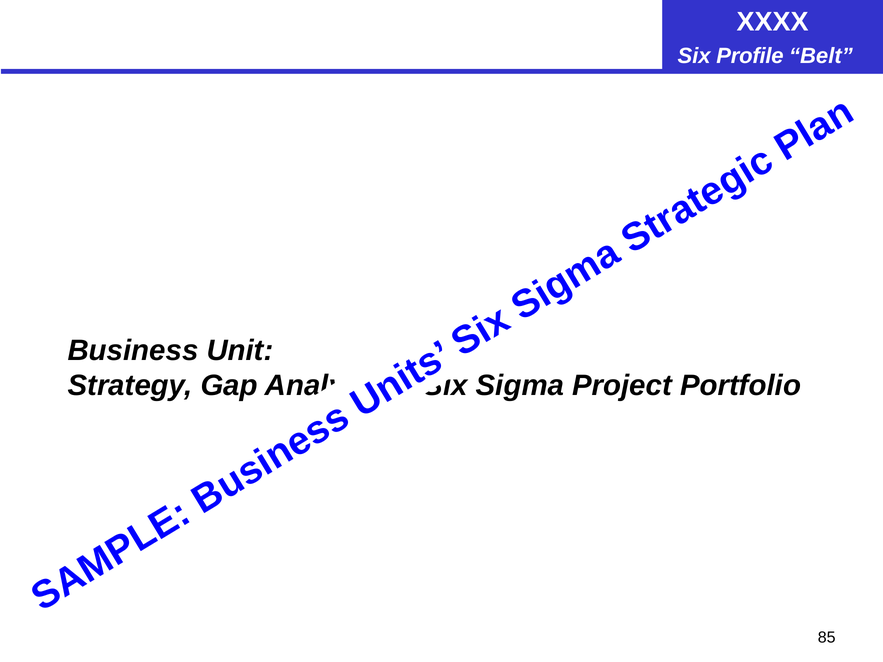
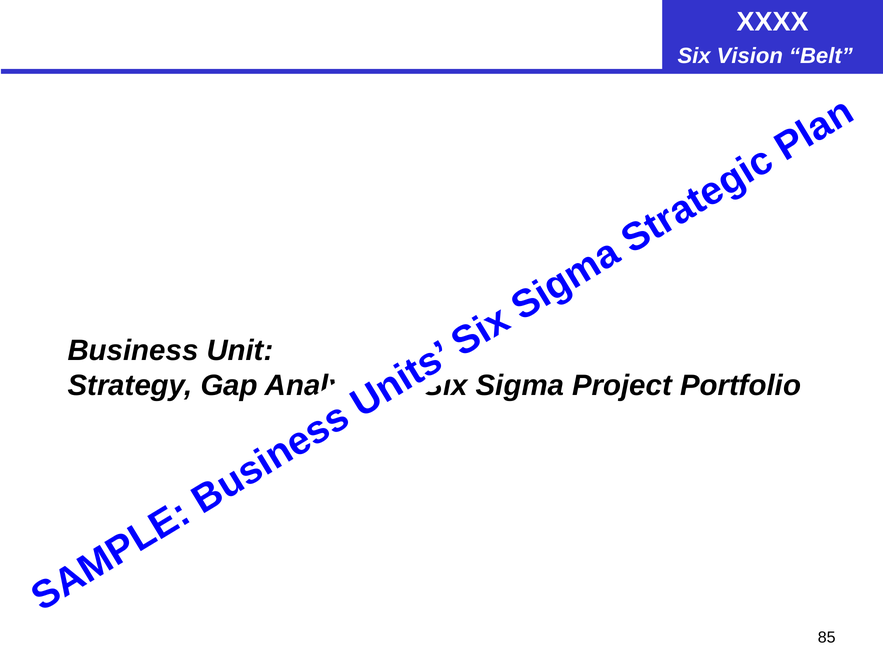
Profile: Profile -> Vision
